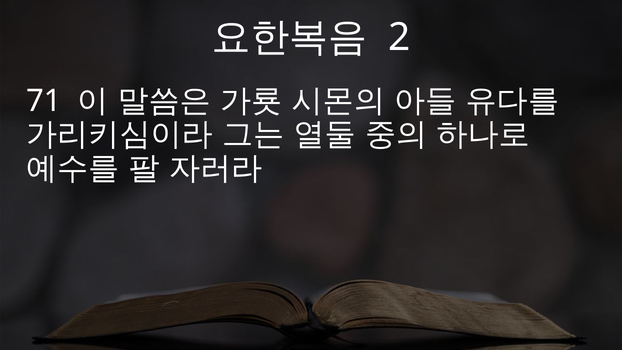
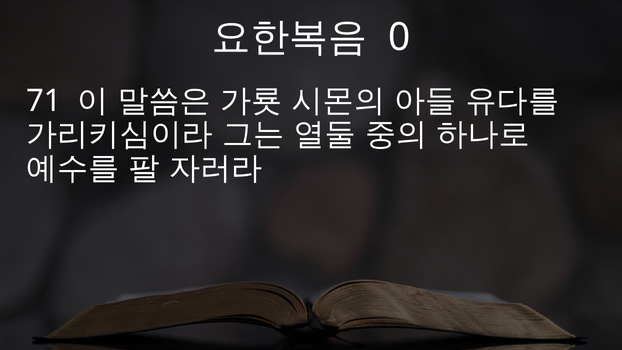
2: 2 -> 0
